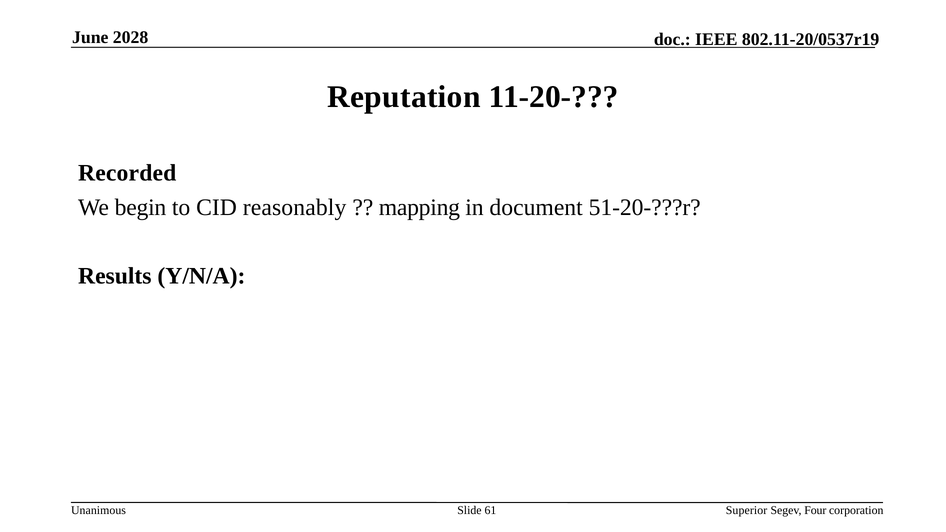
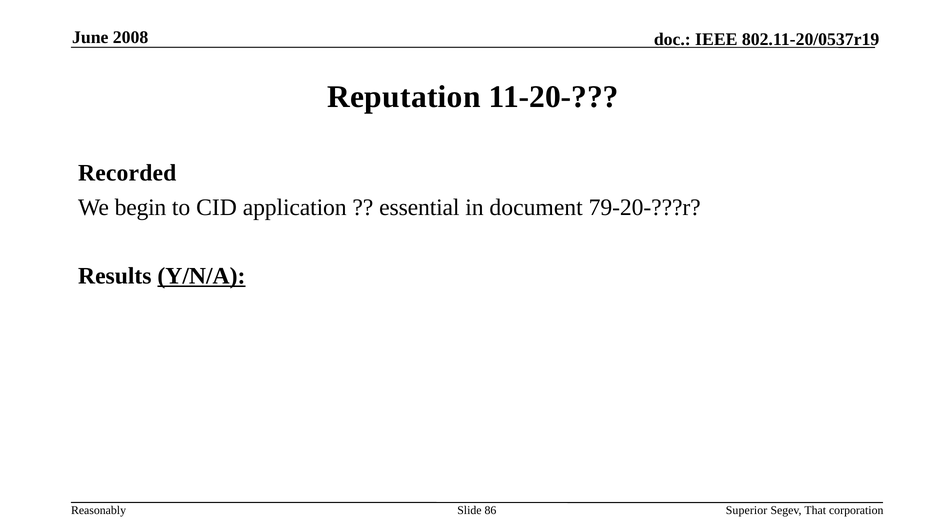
2028: 2028 -> 2008
reasonably: reasonably -> application
mapping: mapping -> essential
51-20-???r: 51-20-???r -> 79-20-???r
Y/N/A underline: none -> present
Unanimous: Unanimous -> Reasonably
61: 61 -> 86
Four: Four -> That
